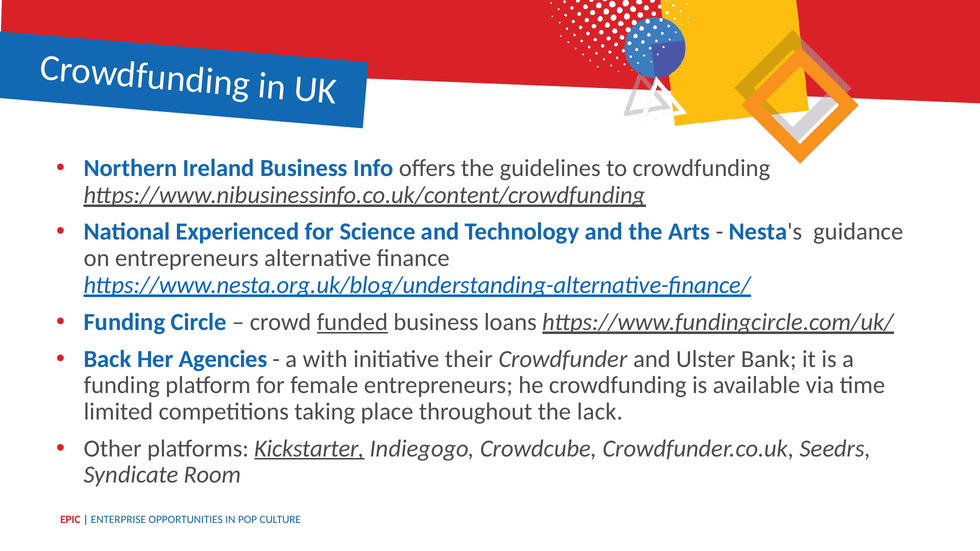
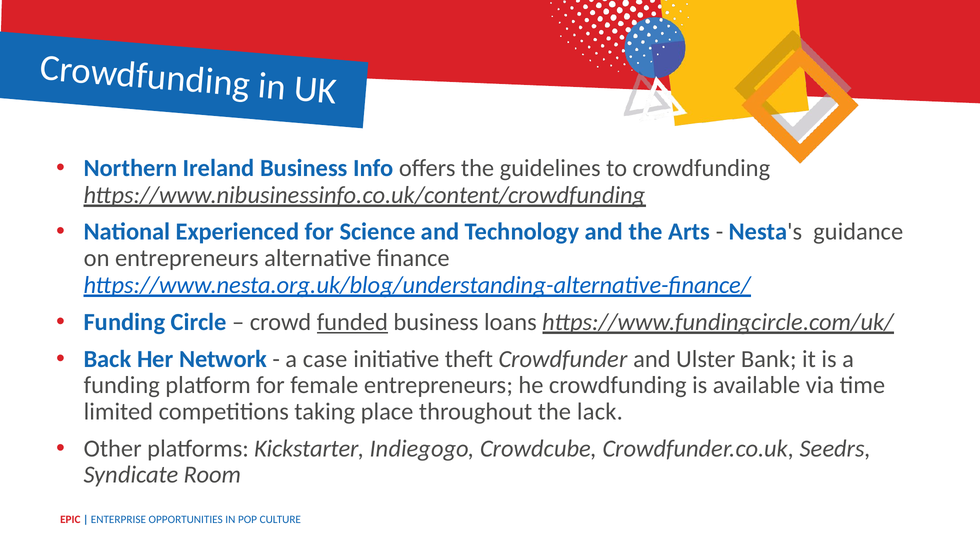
Agencies: Agencies -> Network
with: with -> case
their: their -> theft
Kickstarter underline: present -> none
